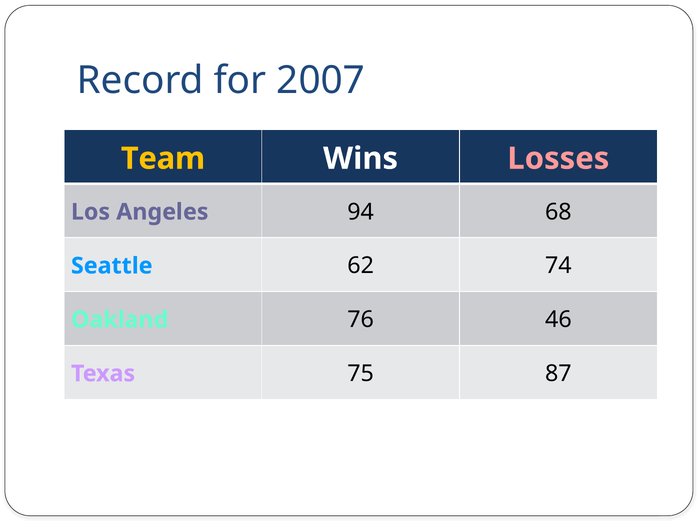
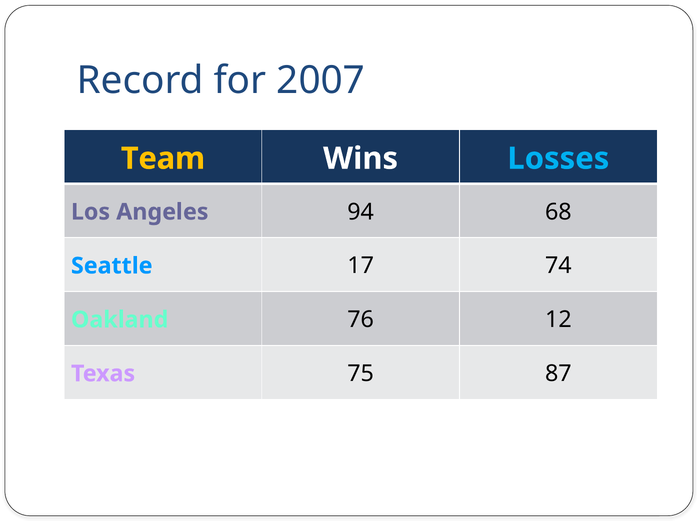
Losses colour: pink -> light blue
62: 62 -> 17
46: 46 -> 12
